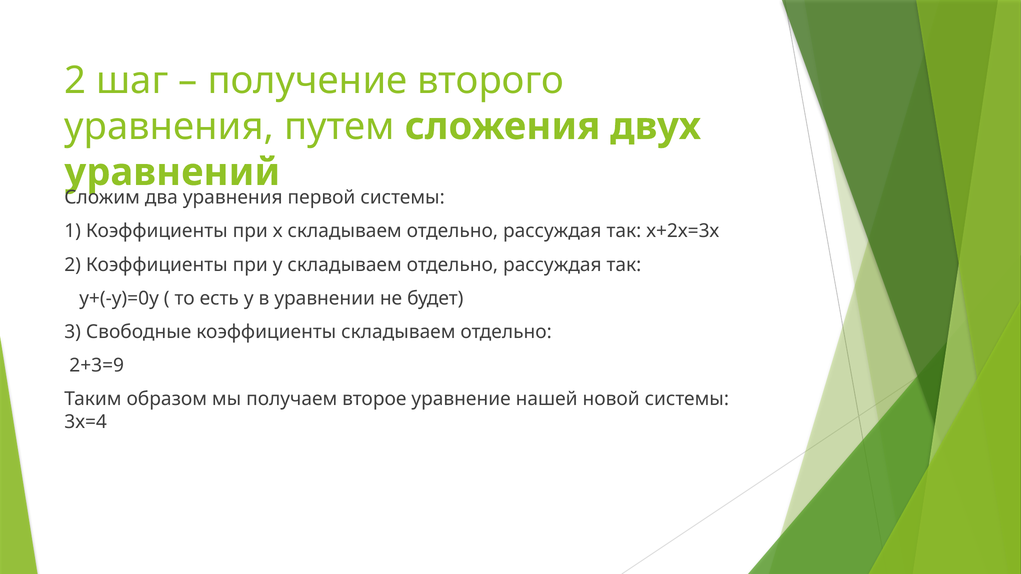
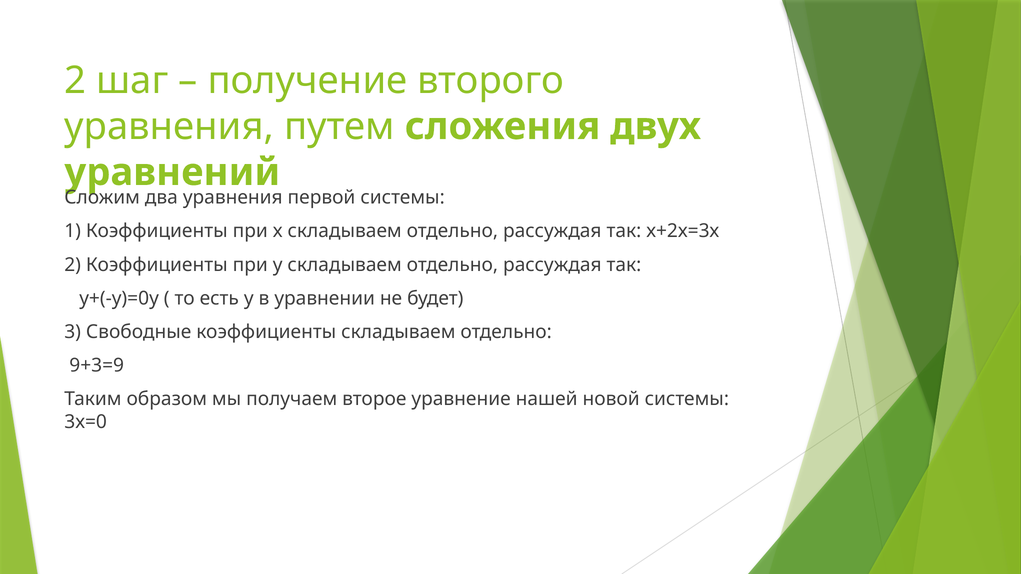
2+3=9: 2+3=9 -> 9+3=9
3х=4: 3х=4 -> 3х=0
